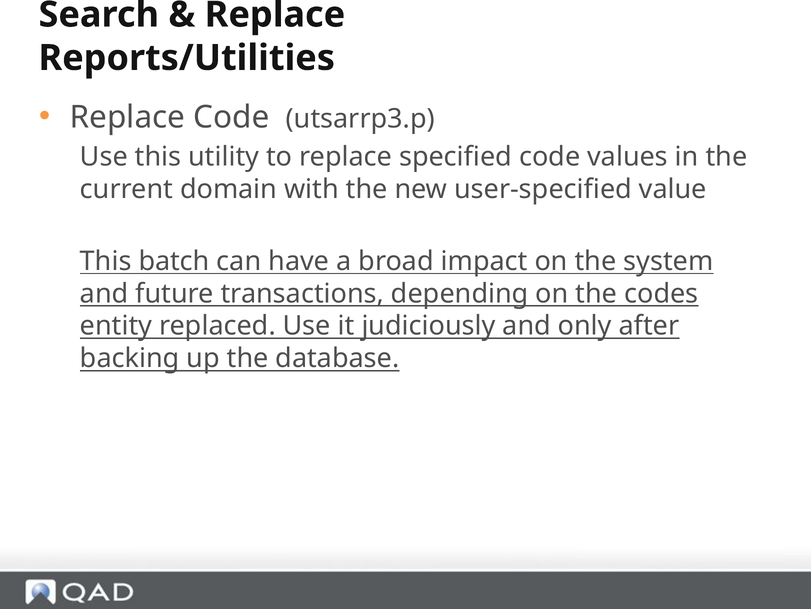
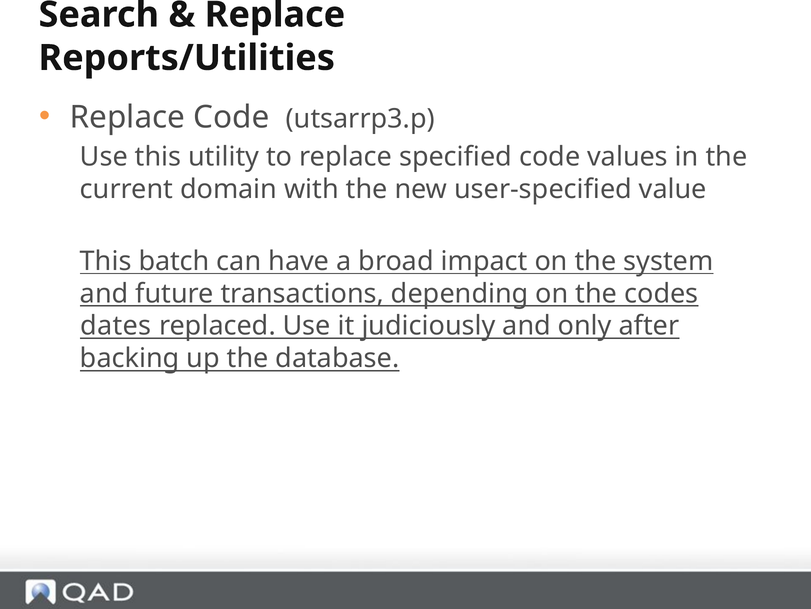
entity: entity -> dates
